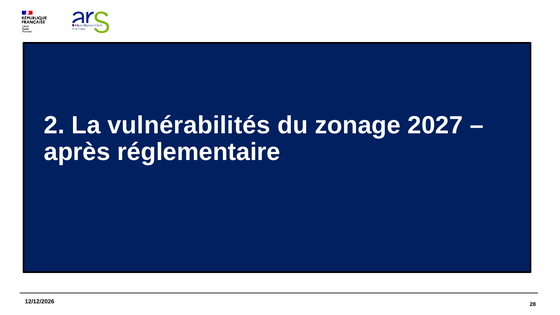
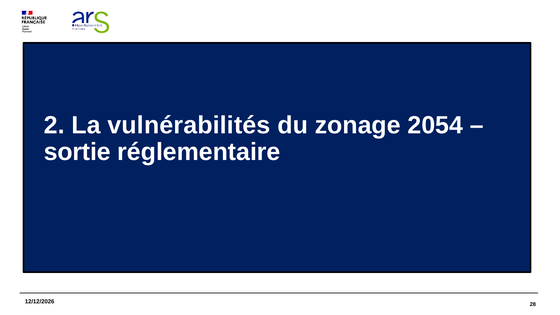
2027: 2027 -> 2054
après: après -> sortie
